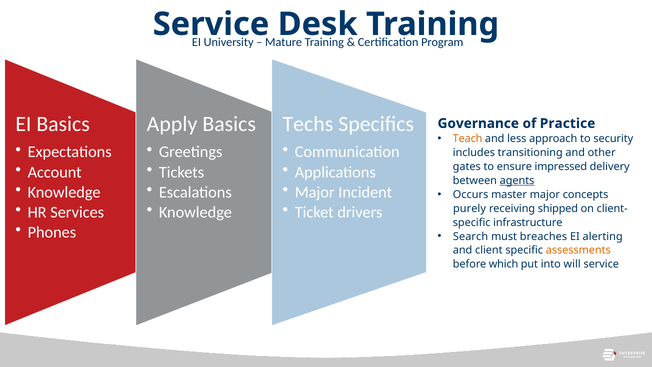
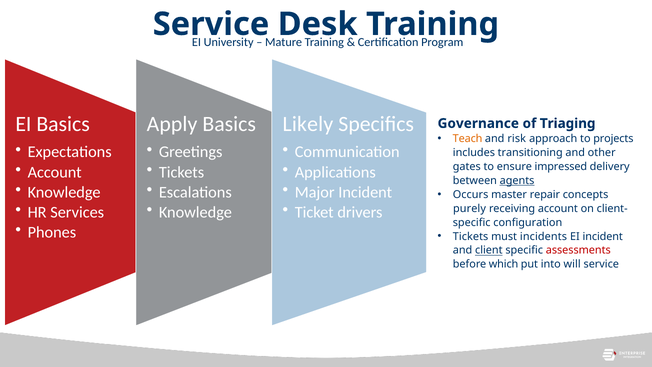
Techs: Techs -> Likely
Practice: Practice -> Triaging
less: less -> risk
security: security -> projects
master major: major -> repair
receiving shipped: shipped -> account
infrastructure: infrastructure -> configuration
Search at (471, 236): Search -> Tickets
breaches: breaches -> incidents
EI alerting: alerting -> incident
client underline: none -> present
assessments colour: orange -> red
